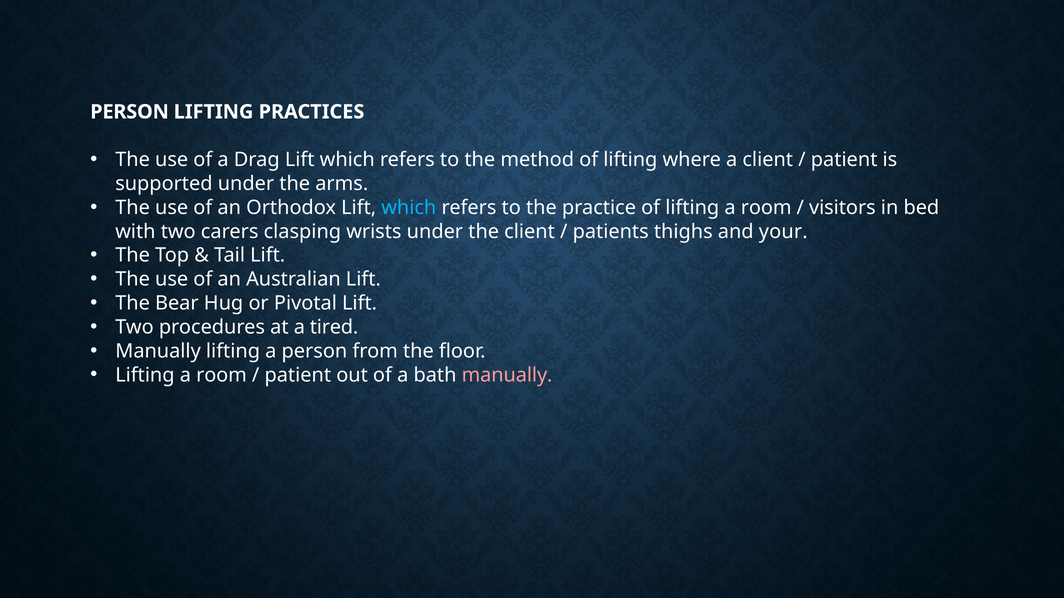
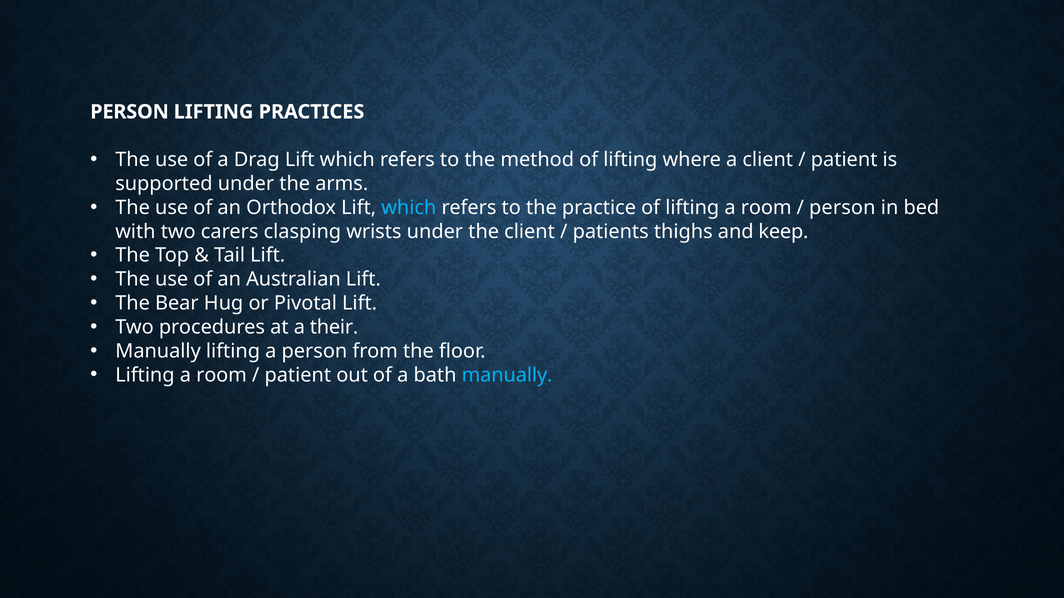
visitors at (842, 208): visitors -> person
your: your -> keep
tired: tired -> their
manually at (507, 375) colour: pink -> light blue
